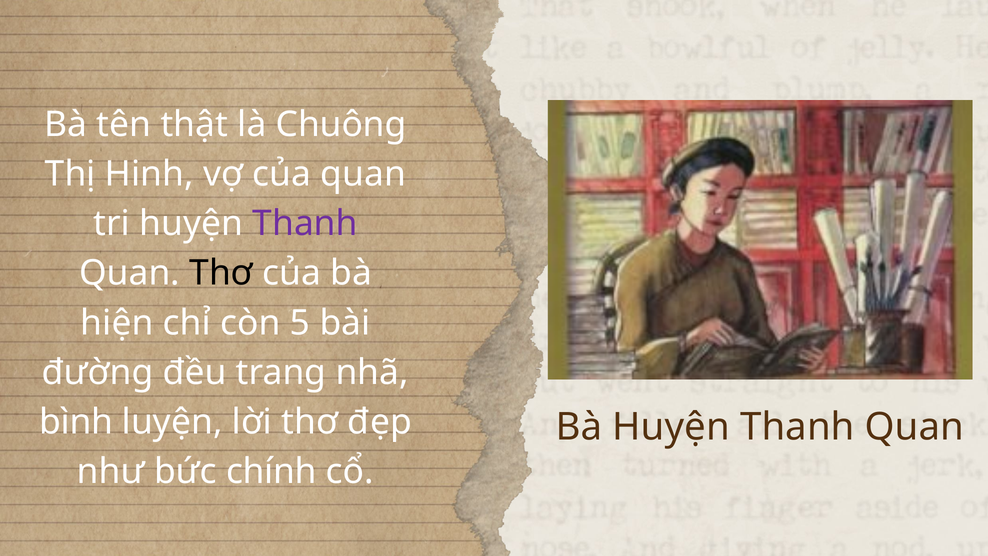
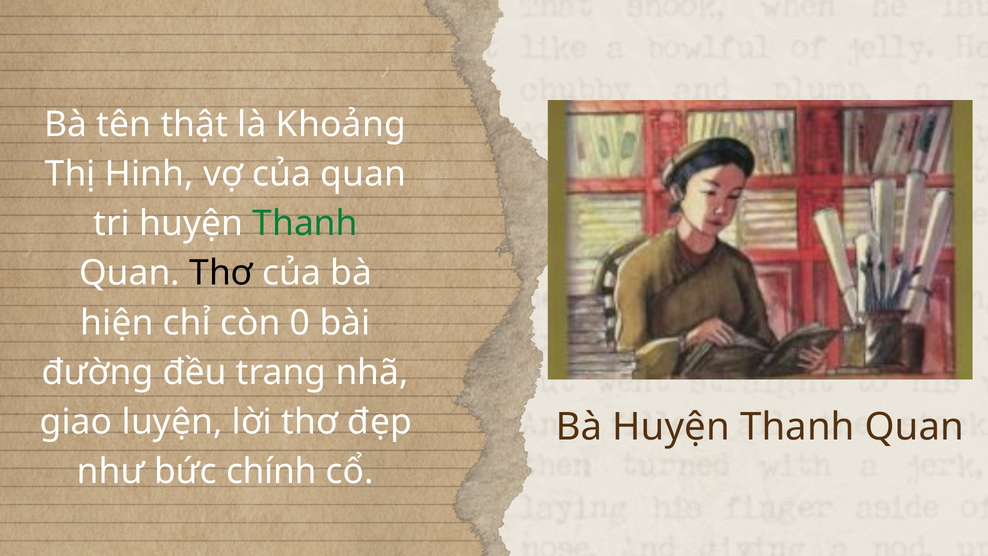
Chuông: Chuông -> Khoảng
Thanh at (305, 224) colour: purple -> green
5: 5 -> 0
bình: bình -> giao
